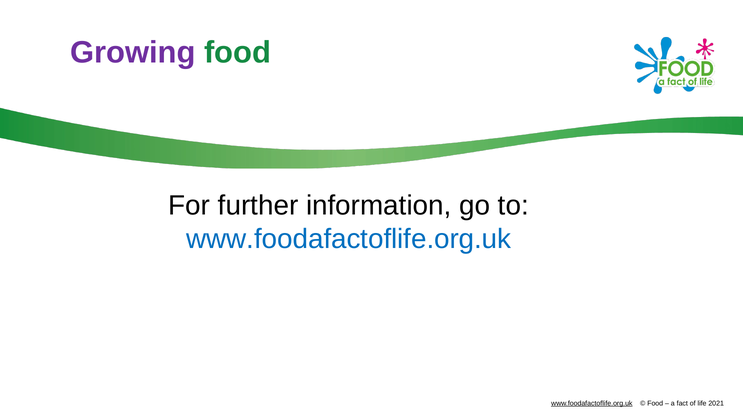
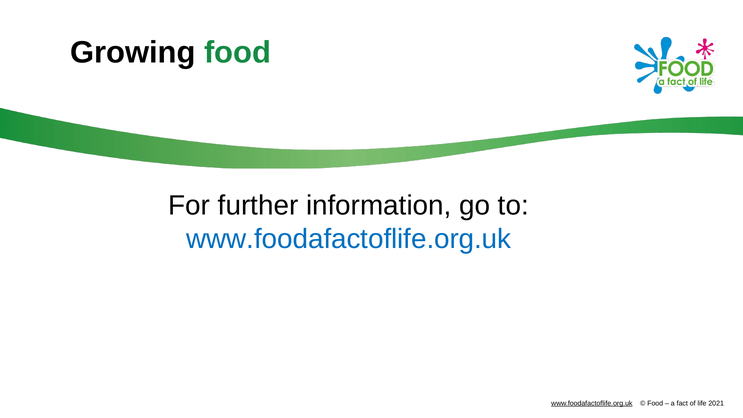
Growing colour: purple -> black
